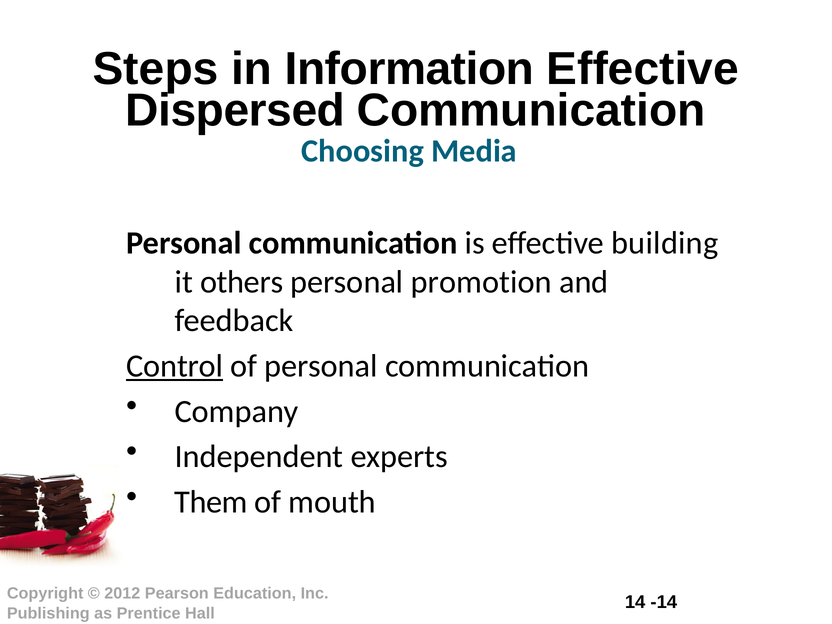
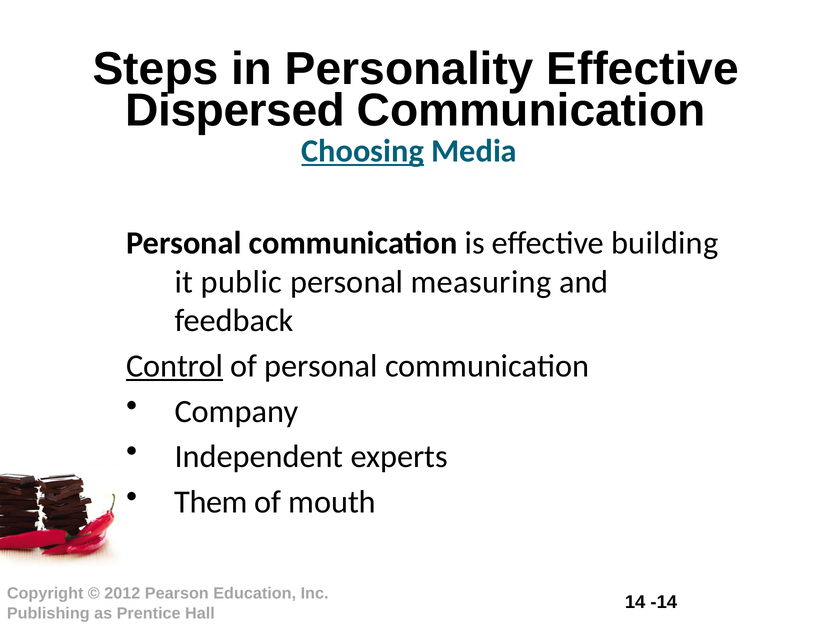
Information: Information -> Personality
Choosing underline: none -> present
others: others -> public
promotion: promotion -> measuring
